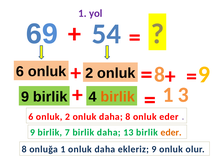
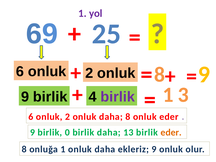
54: 54 -> 25
birlik at (118, 97) colour: orange -> purple
7: 7 -> 0
